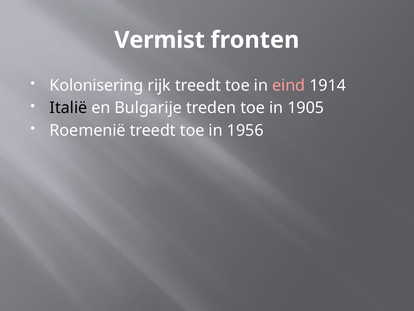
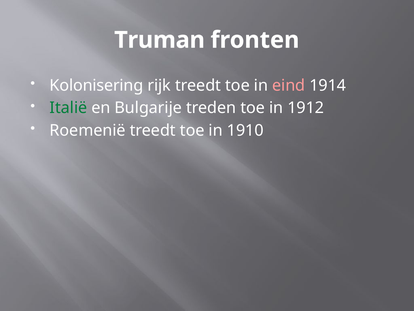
Vermist: Vermist -> Truman
Italië colour: black -> green
1905: 1905 -> 1912
1956: 1956 -> 1910
